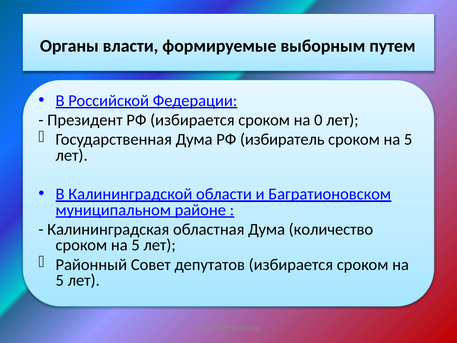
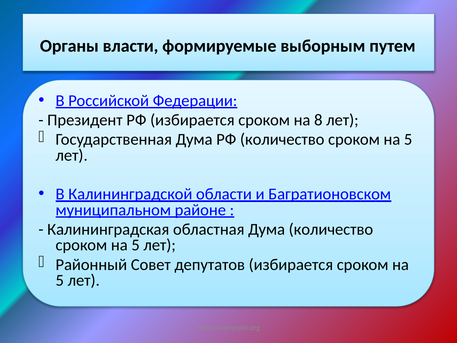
0: 0 -> 8
РФ избиратель: избиратель -> количество
